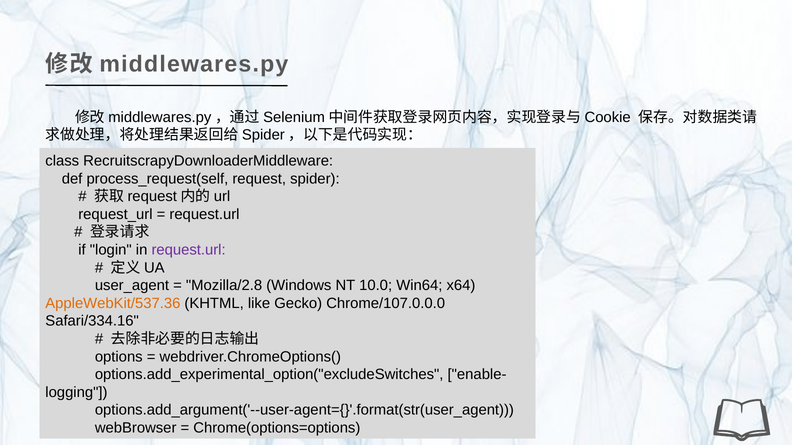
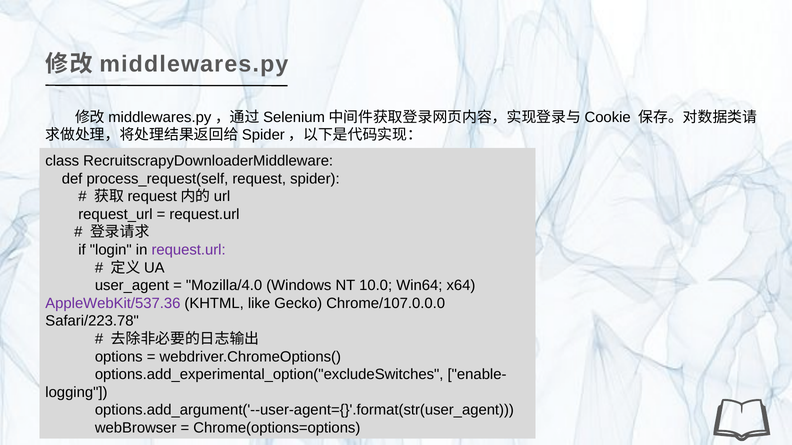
Mozilla/2.8: Mozilla/2.8 -> Mozilla/4.0
AppleWebKit/537.36 colour: orange -> purple
Safari/334.16: Safari/334.16 -> Safari/223.78
